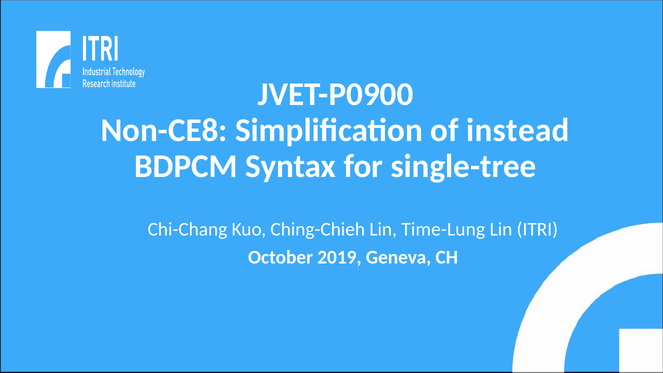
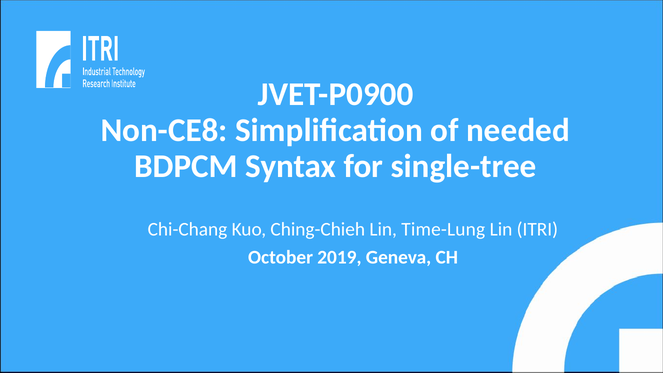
instead: instead -> needed
